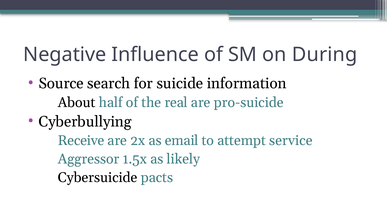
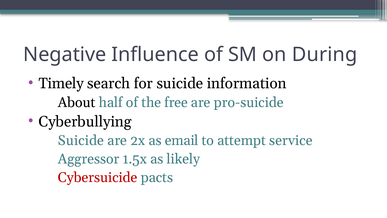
Source: Source -> Timely
real: real -> free
Receive at (81, 140): Receive -> Suicide
Cybersuicide colour: black -> red
